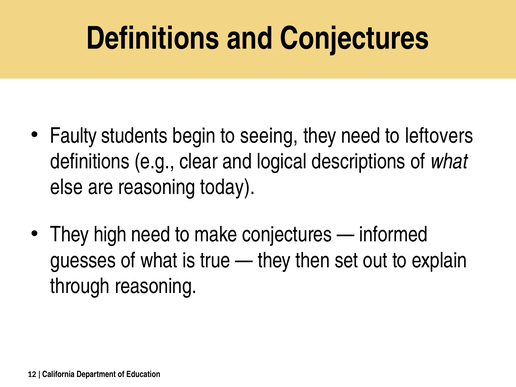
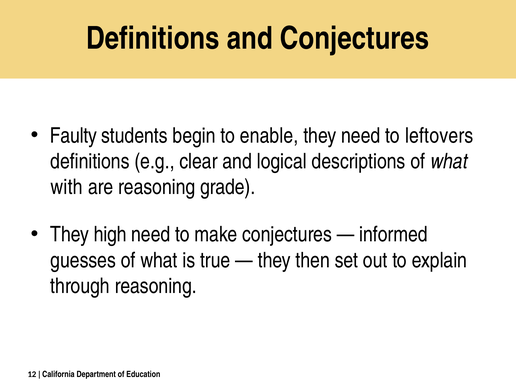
seeing: seeing -> enable
else: else -> with
today: today -> grade
